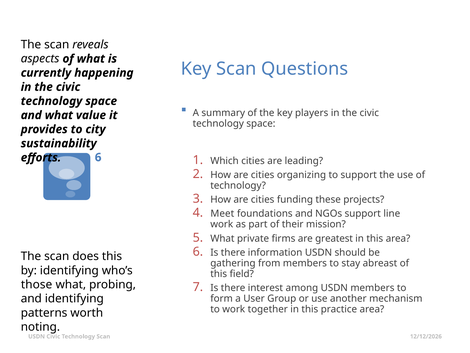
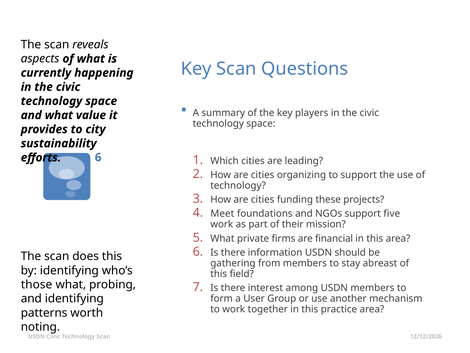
line: line -> five
greatest: greatest -> financial
